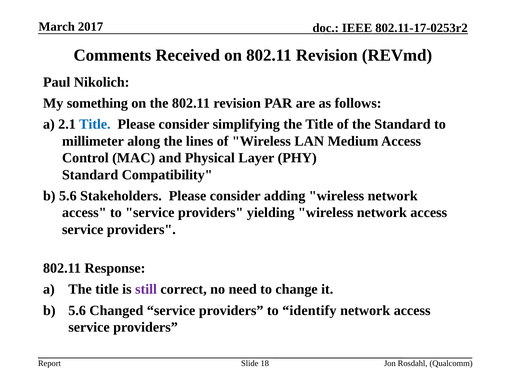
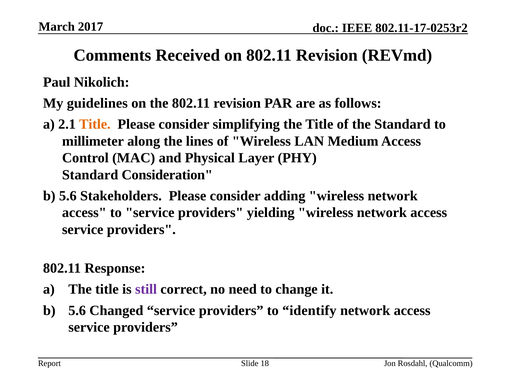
something: something -> guidelines
Title at (95, 124) colour: blue -> orange
Compatibility: Compatibility -> Consideration
